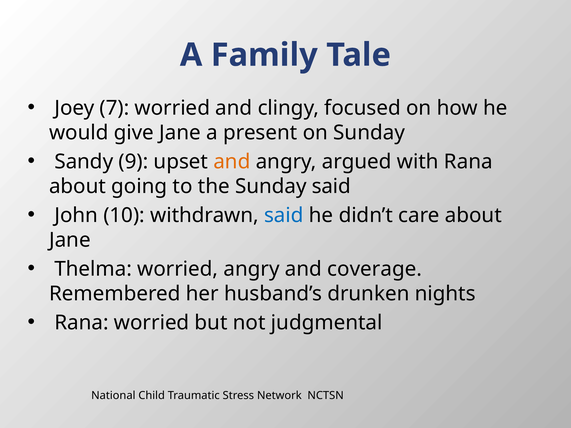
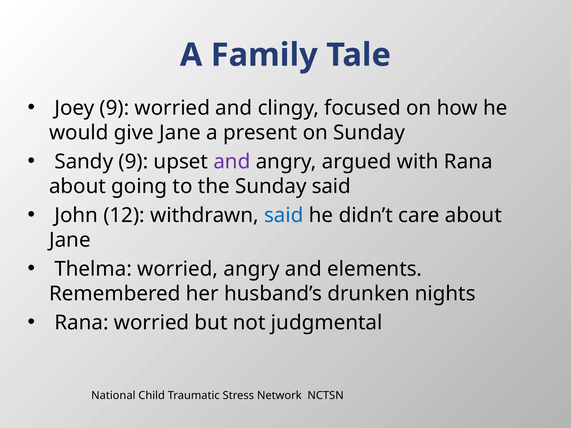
Joey 7: 7 -> 9
and at (232, 162) colour: orange -> purple
10: 10 -> 12
coverage: coverage -> elements
